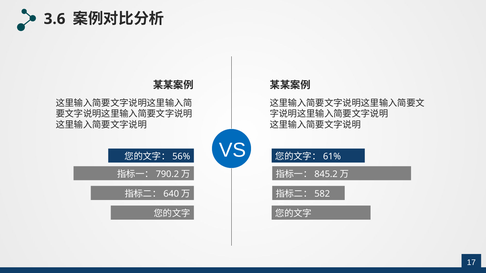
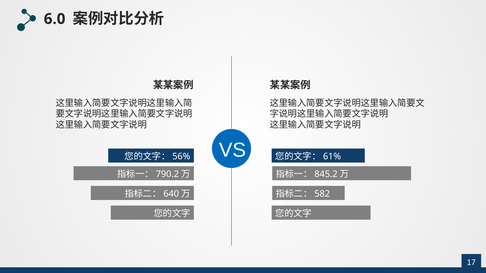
3.6: 3.6 -> 6.0
